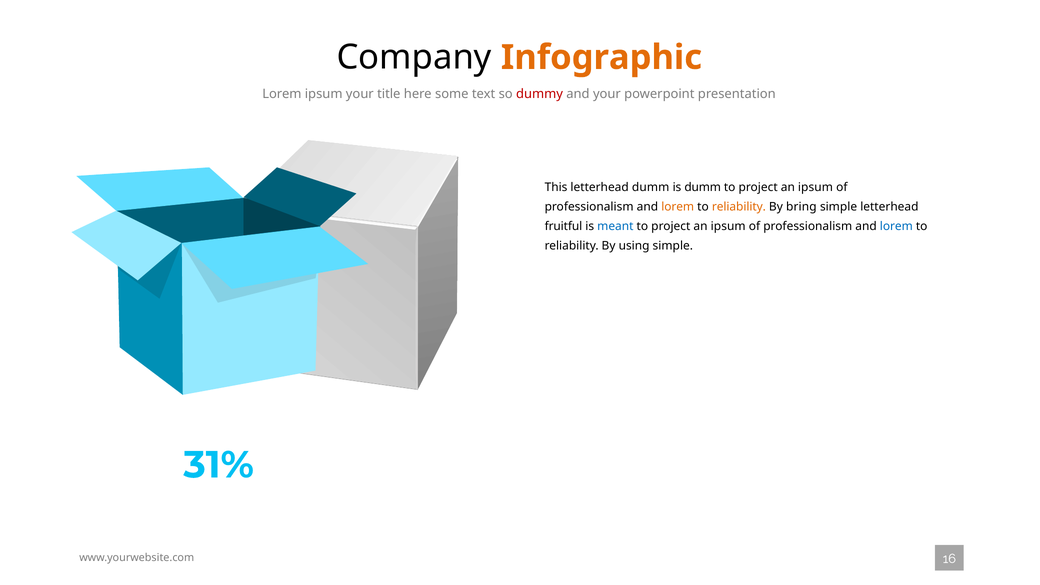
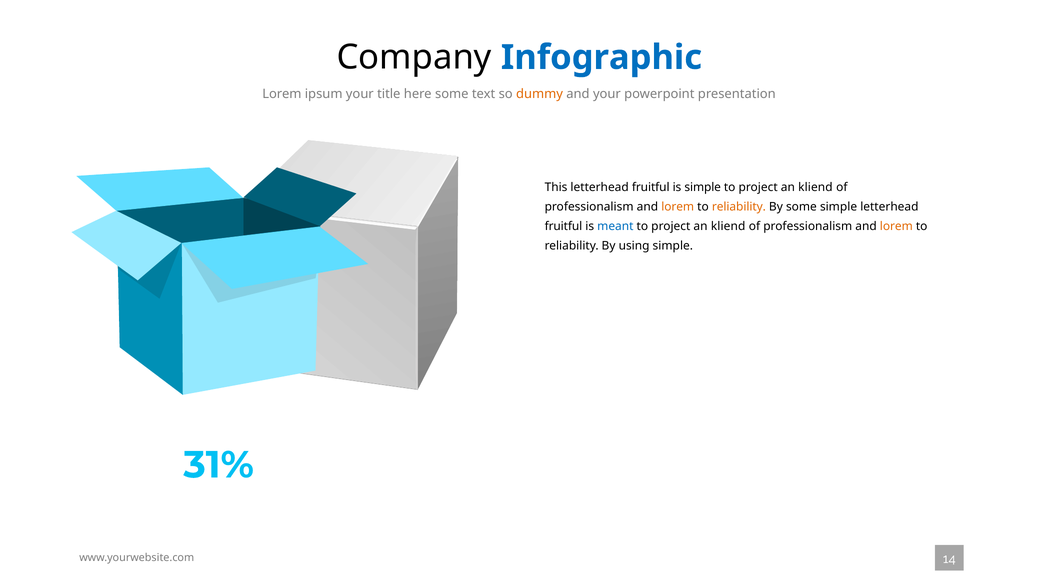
Infographic colour: orange -> blue
dummy colour: red -> orange
This letterhead dumm: dumm -> fruitful
is dumm: dumm -> simple
ipsum at (815, 187): ipsum -> kliend
By bring: bring -> some
ipsum at (728, 226): ipsum -> kliend
lorem at (896, 226) colour: blue -> orange
16: 16 -> 14
